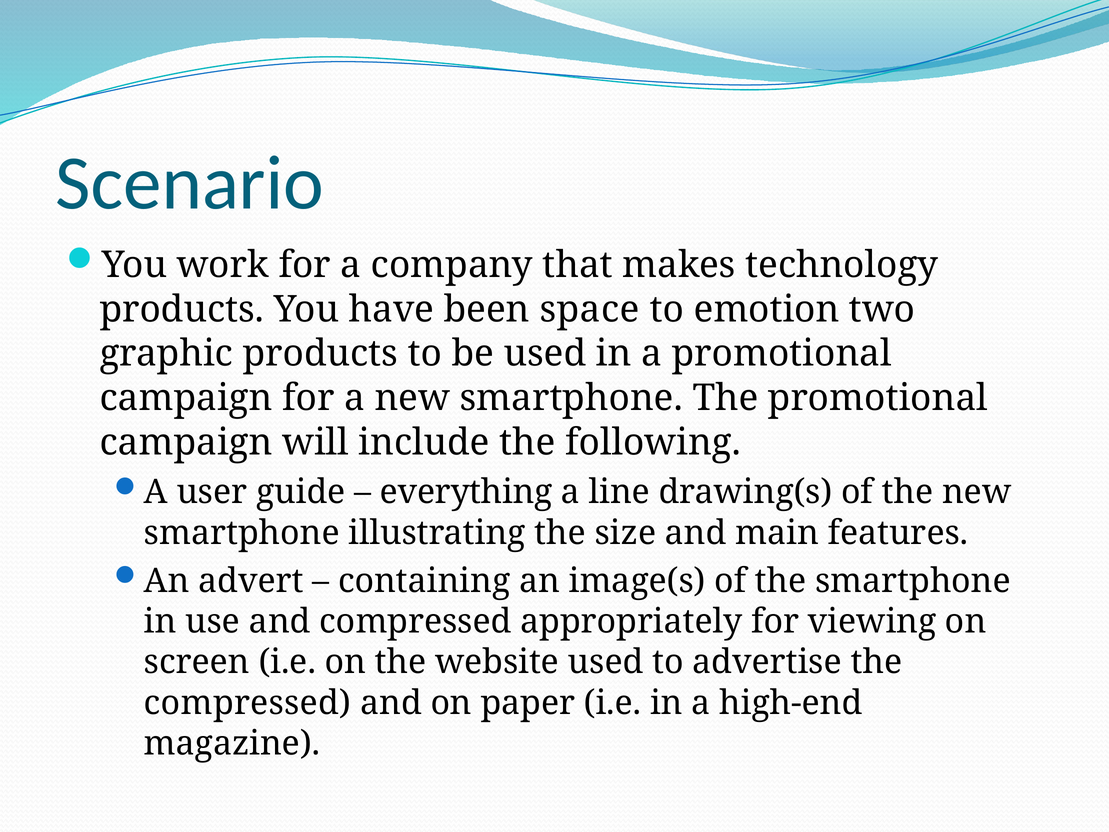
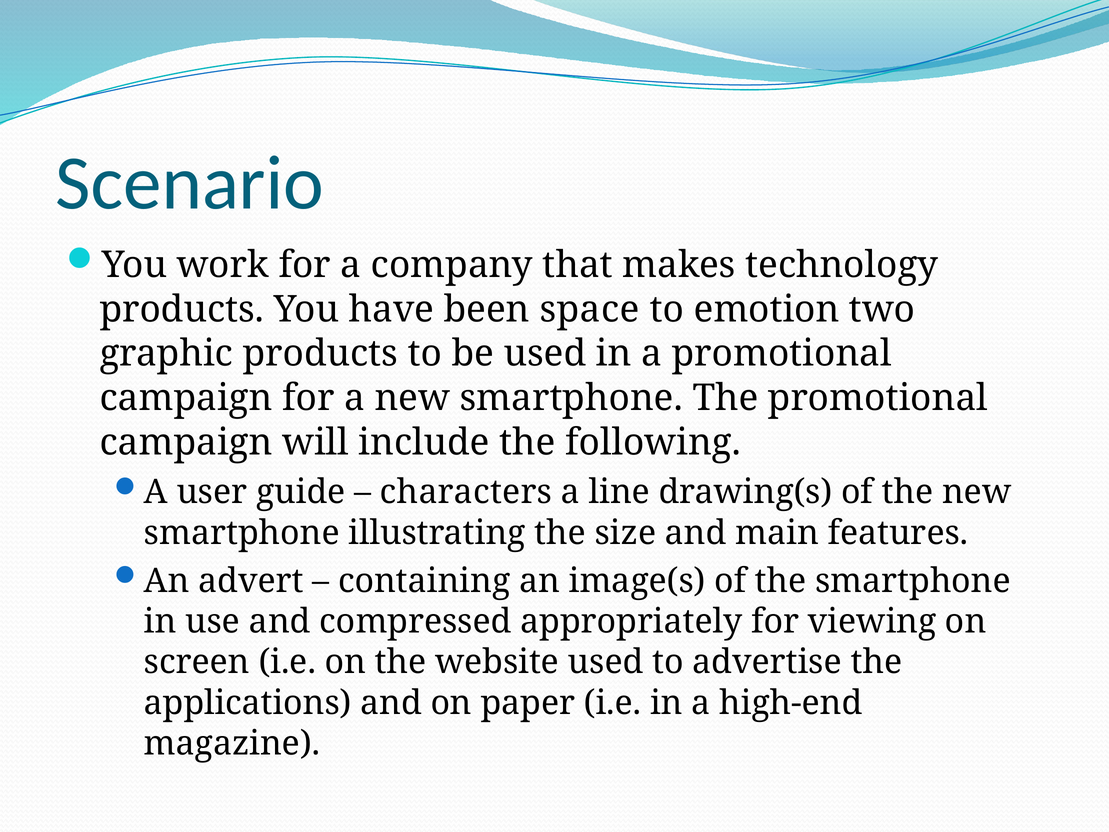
everything: everything -> characters
compressed at (248, 703): compressed -> applications
